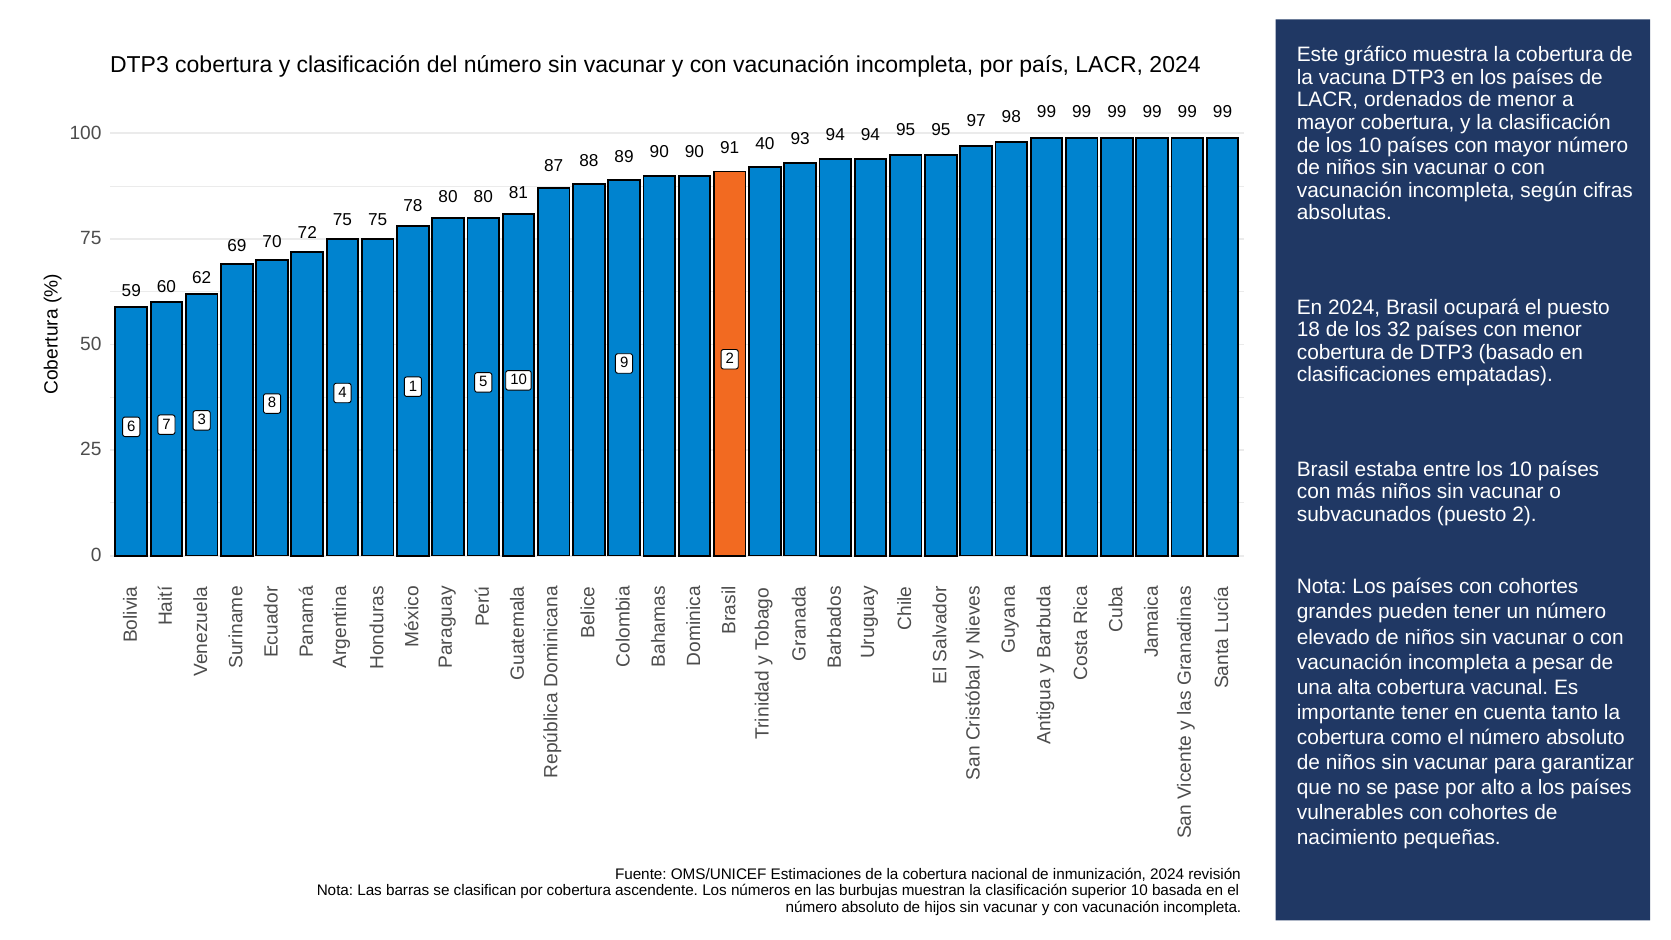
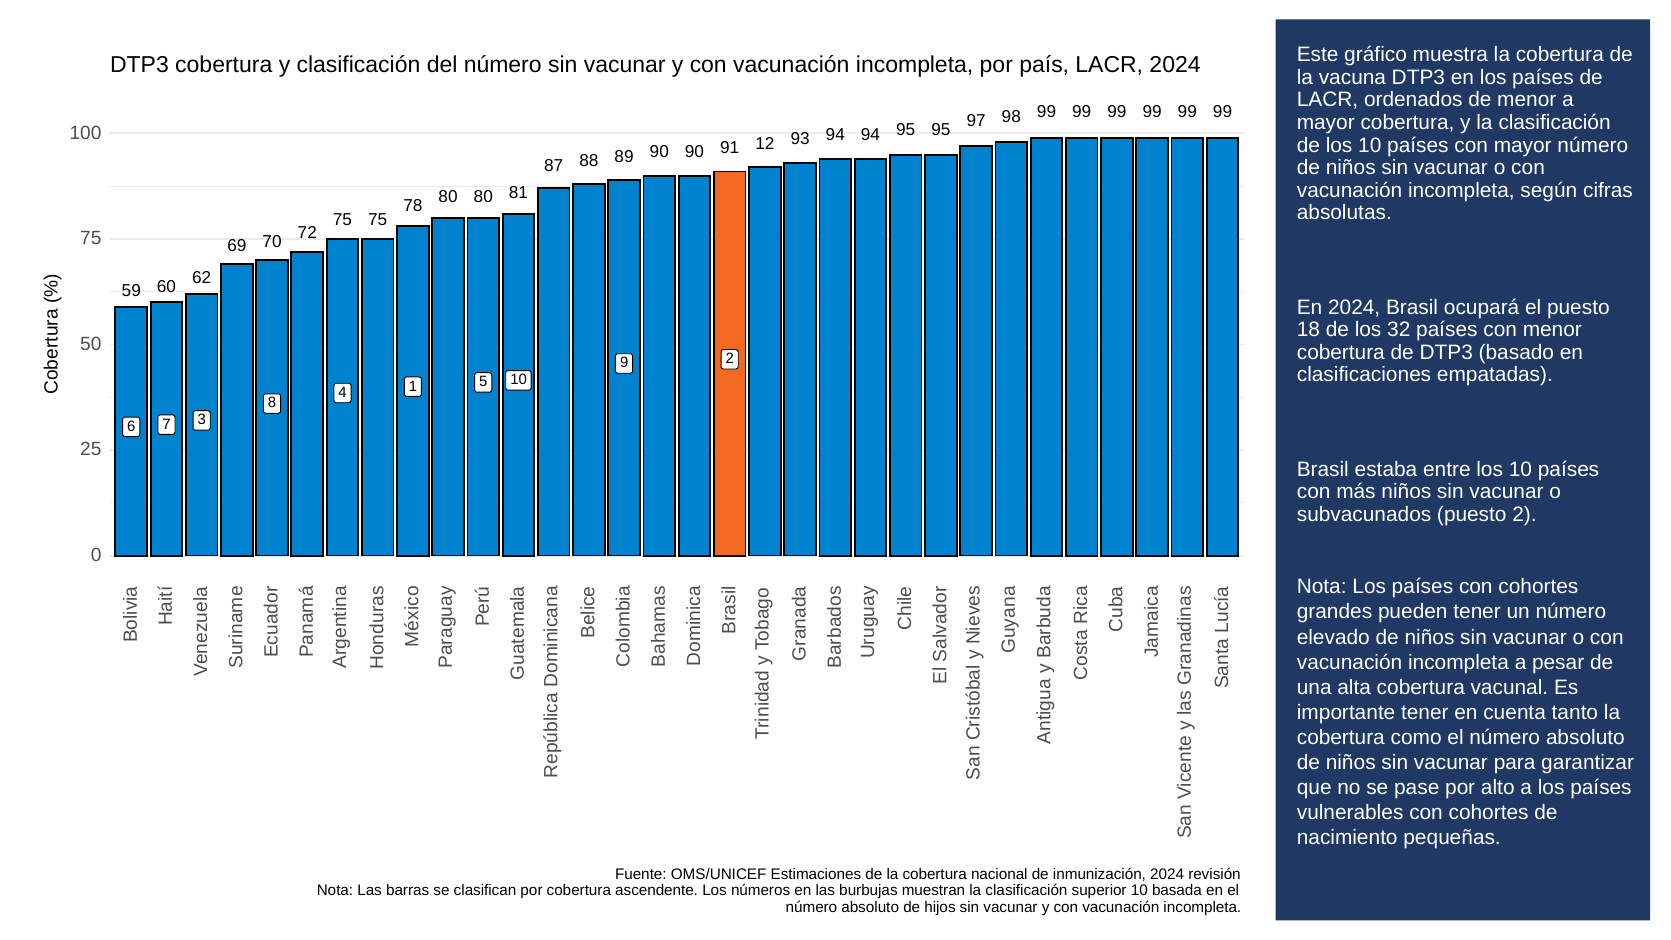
40: 40 -> 12
